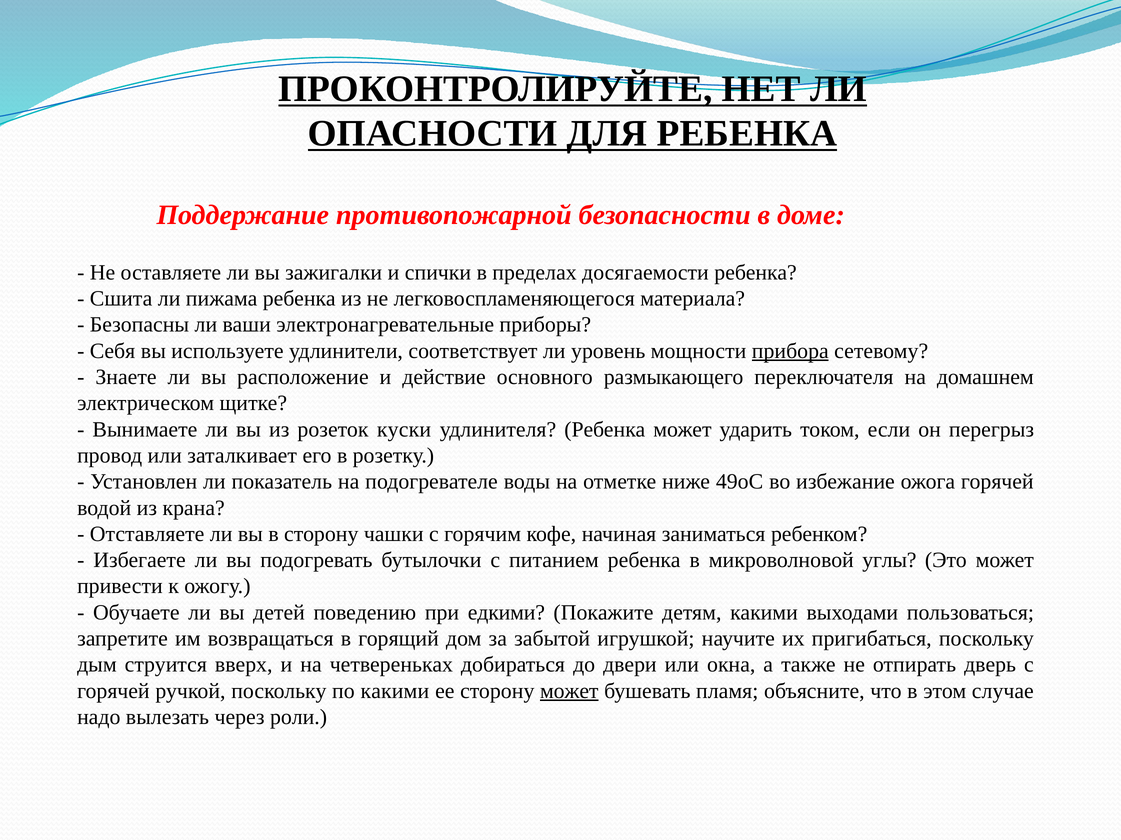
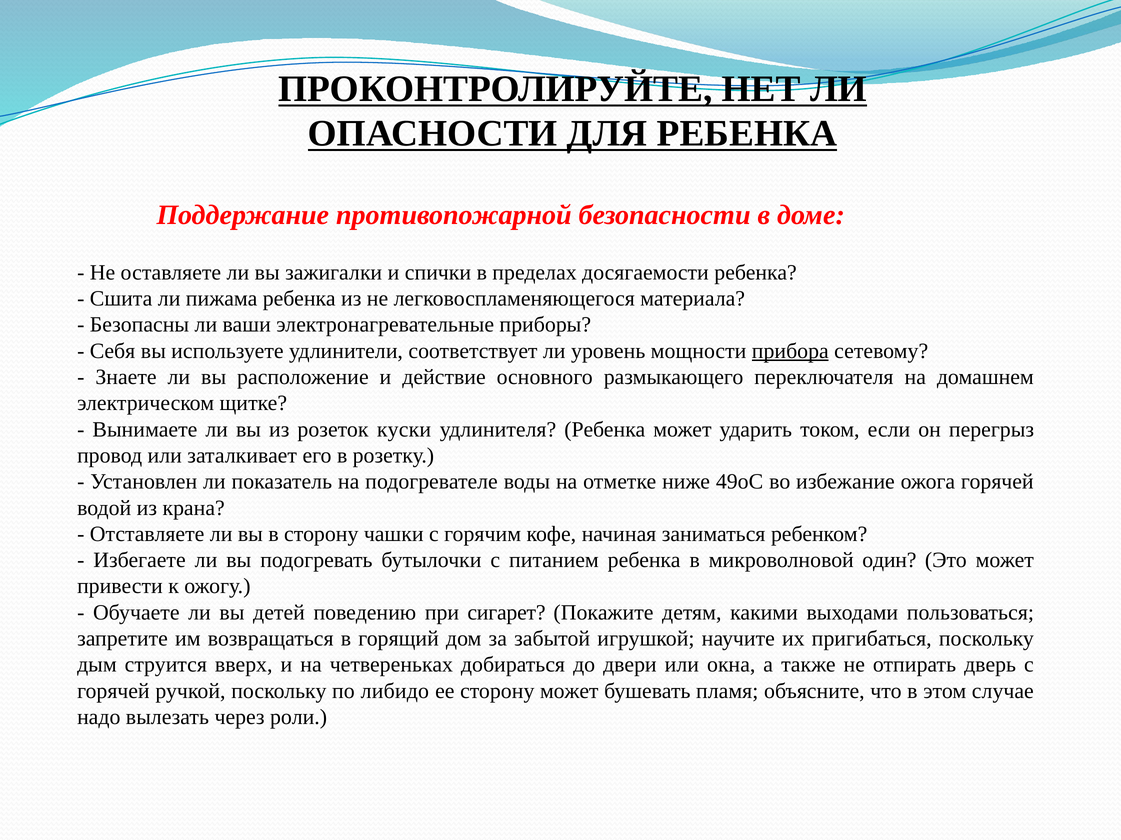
углы: углы -> один
едкими: едкими -> сигарет
по какими: какими -> либидо
может at (569, 691) underline: present -> none
